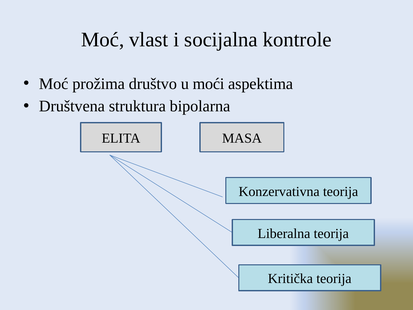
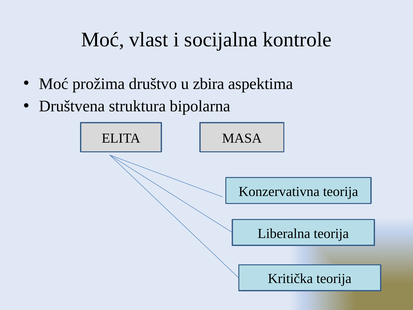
moći: moći -> zbira
